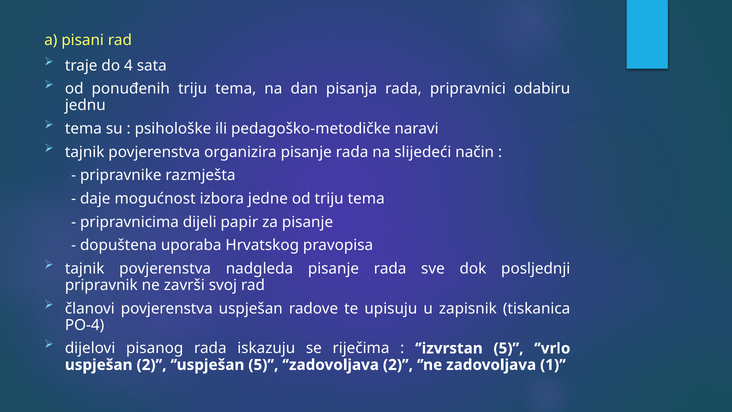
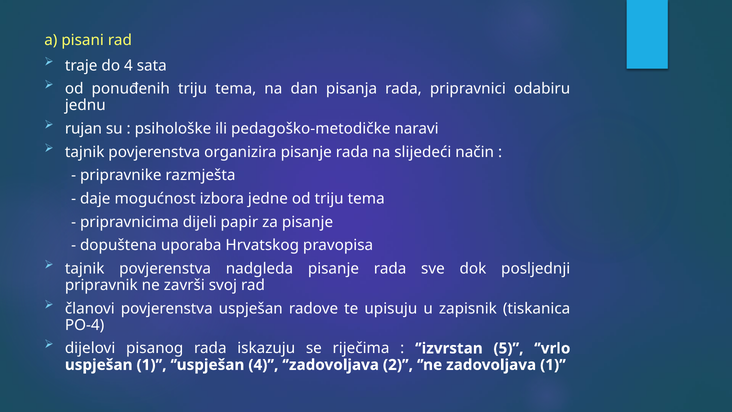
tema at (83, 129): tema -> rujan
uspješan 2: 2 -> 1
’uspješan 5: 5 -> 4
